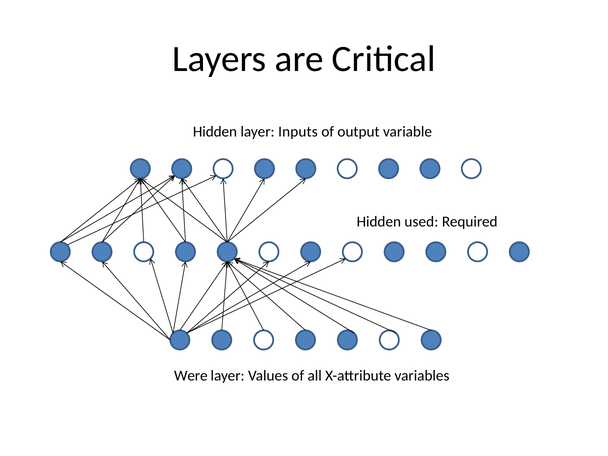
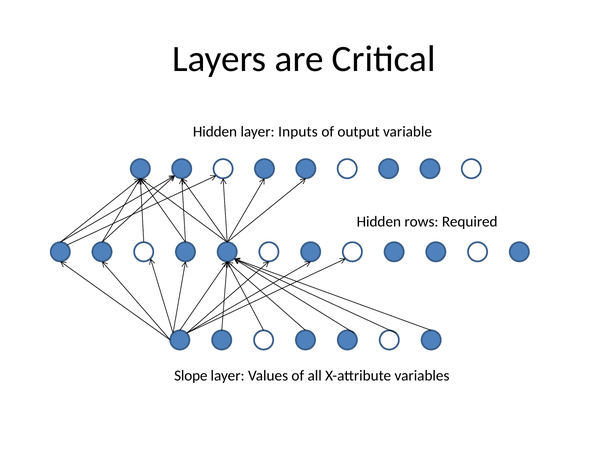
used: used -> rows
Were: Were -> Slope
